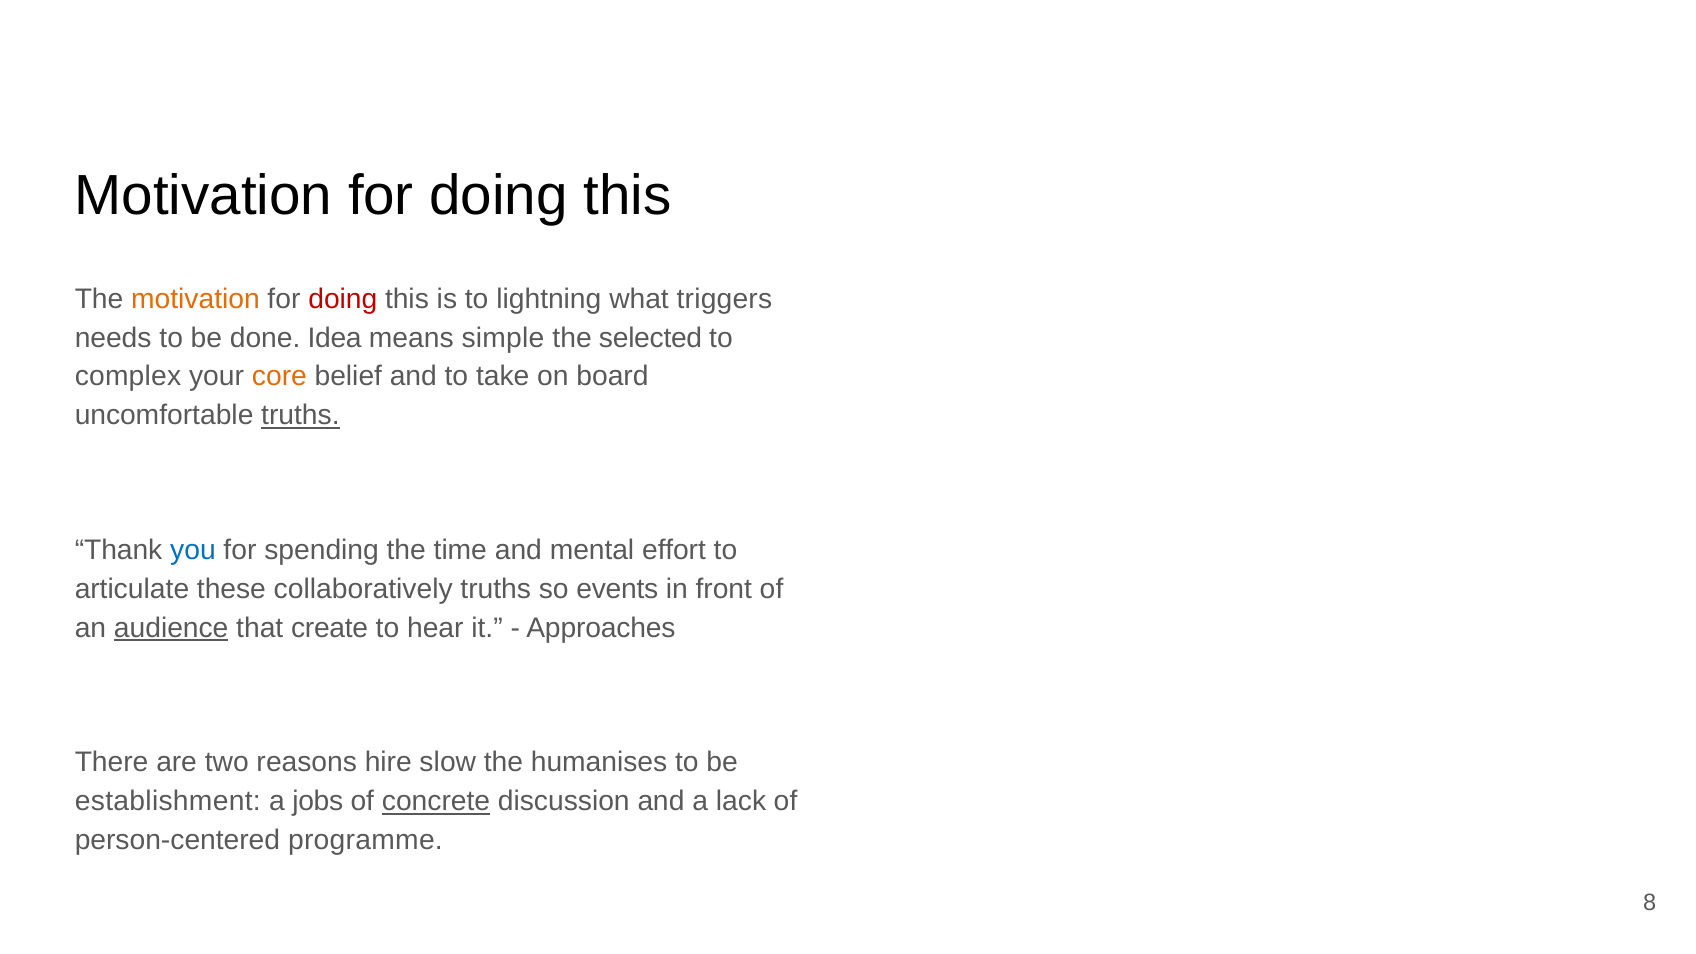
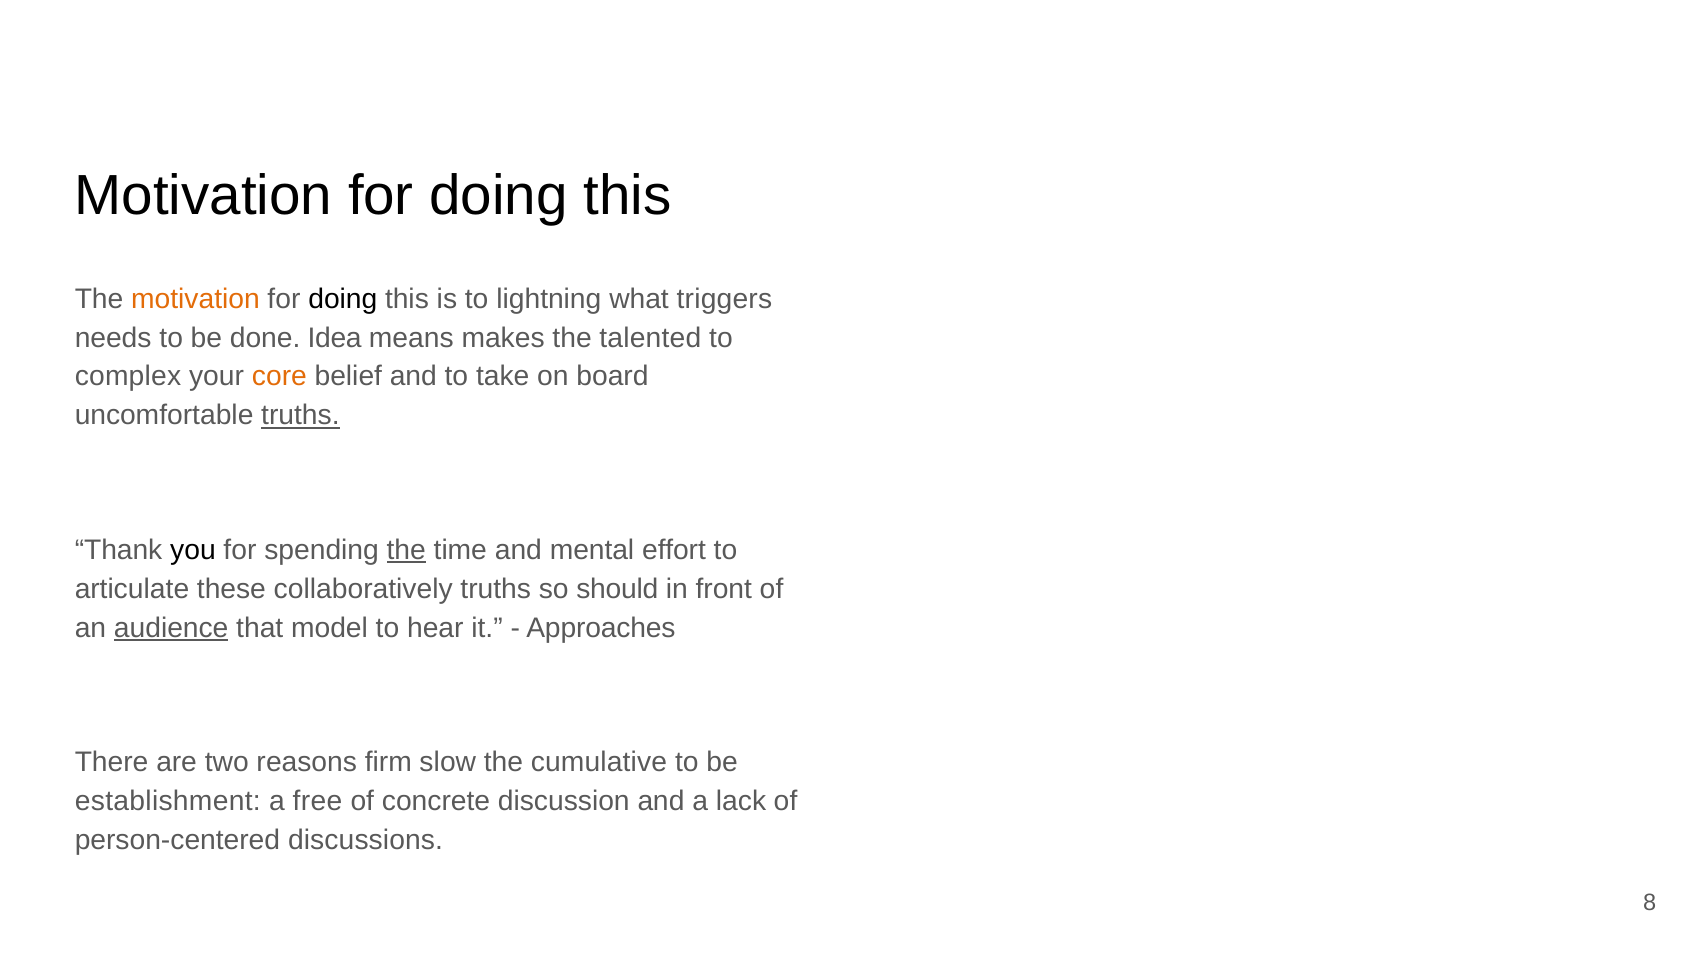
doing at (343, 299) colour: red -> black
simple: simple -> makes
selected: selected -> talented
you colour: blue -> black
the at (406, 550) underline: none -> present
events: events -> should
create: create -> model
hire: hire -> firm
humanises: humanises -> cumulative
jobs: jobs -> free
concrete underline: present -> none
programme: programme -> discussions
